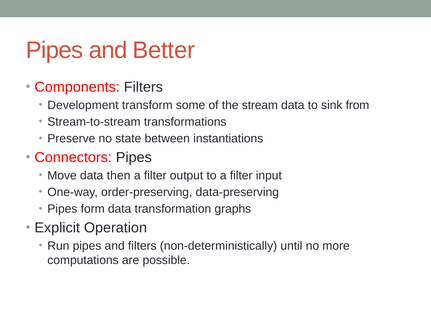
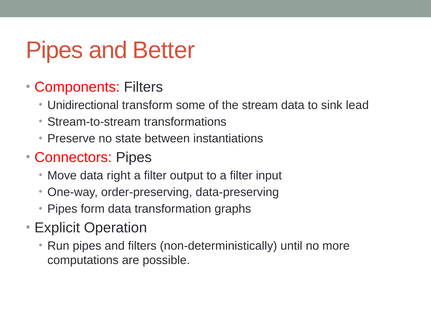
Development: Development -> Unidirectional
from: from -> lead
then: then -> right
